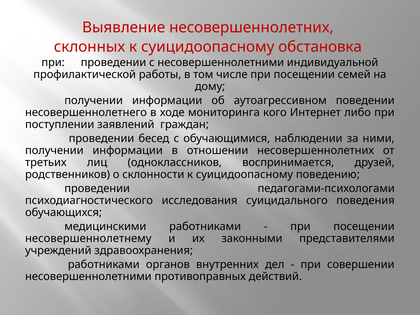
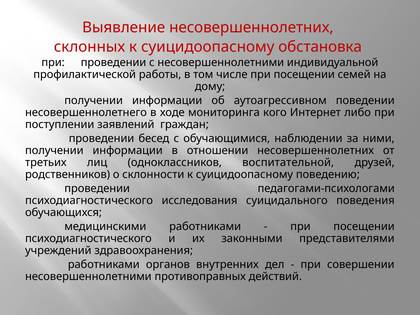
воспринимается: воспринимается -> воспитательной
несовершеннолетнему at (88, 238): несовершеннолетнему -> психодиагностического
